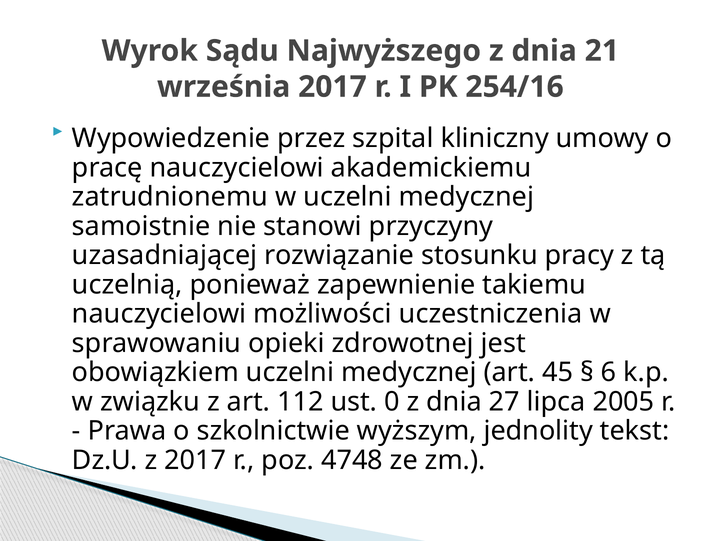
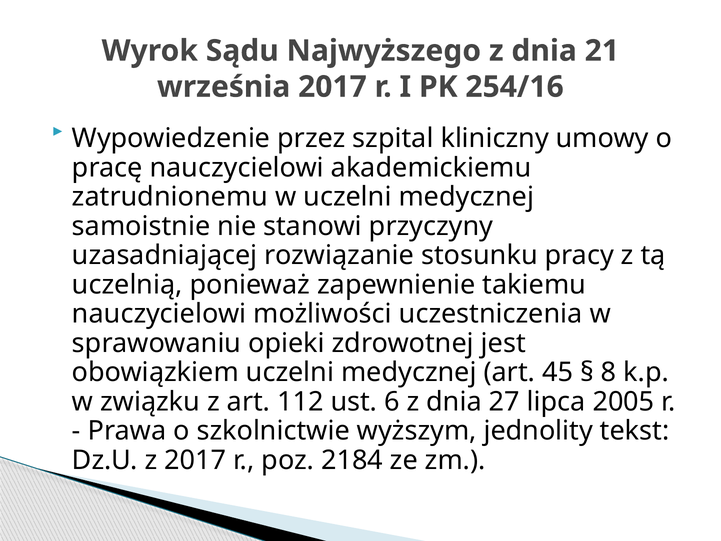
6: 6 -> 8
0: 0 -> 6
4748: 4748 -> 2184
